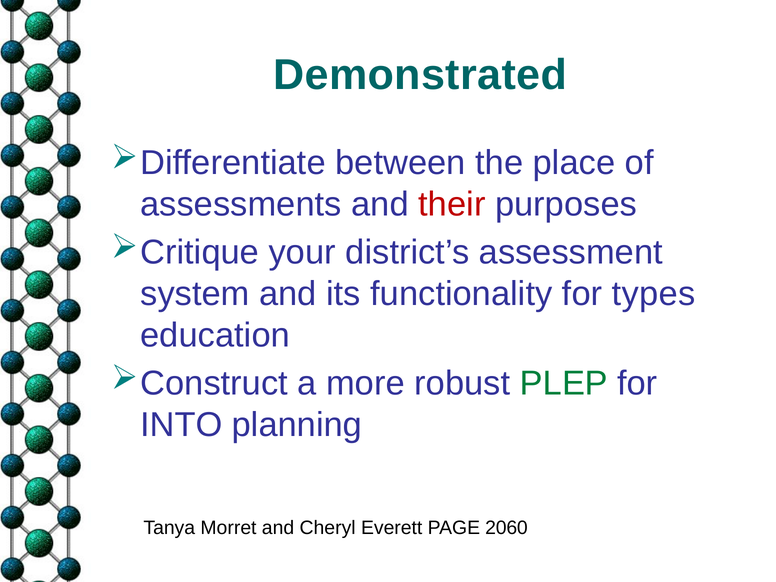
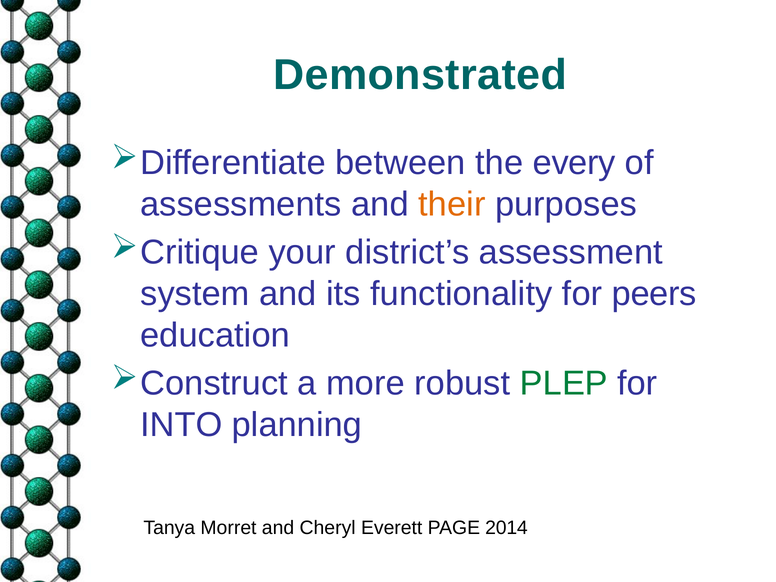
place: place -> every
their colour: red -> orange
types: types -> peers
2060: 2060 -> 2014
